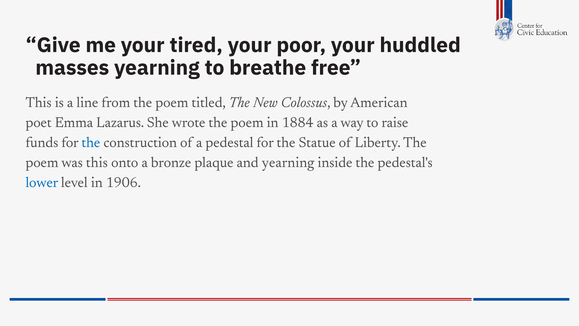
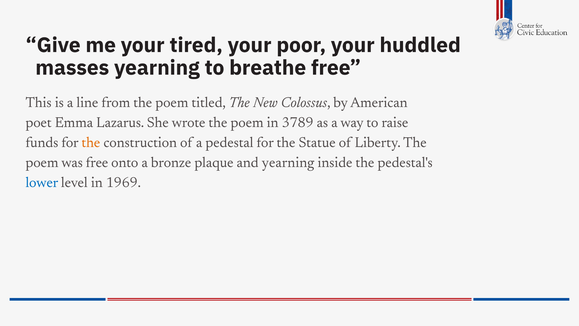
1884: 1884 -> 3789
the at (91, 142) colour: blue -> orange
was this: this -> free
1906: 1906 -> 1969
